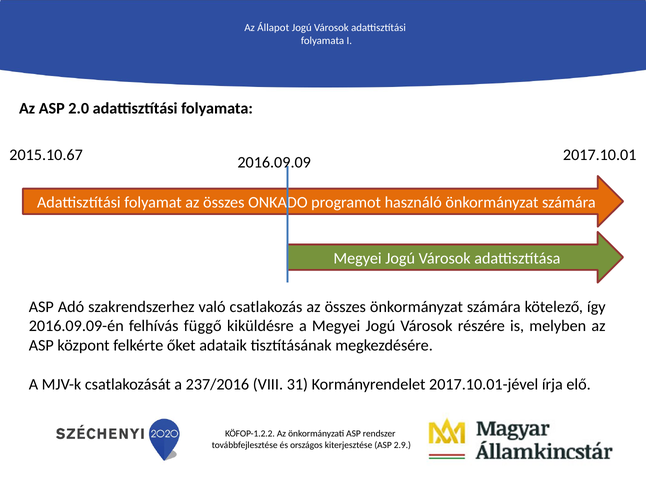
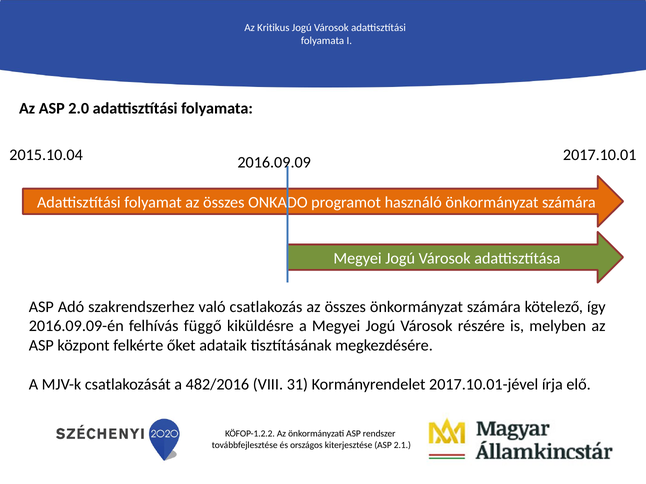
Állapot: Állapot -> Kritikus
2015.10.67: 2015.10.67 -> 2015.10.04
237/2016: 237/2016 -> 482/2016
2.9: 2.9 -> 2.1
